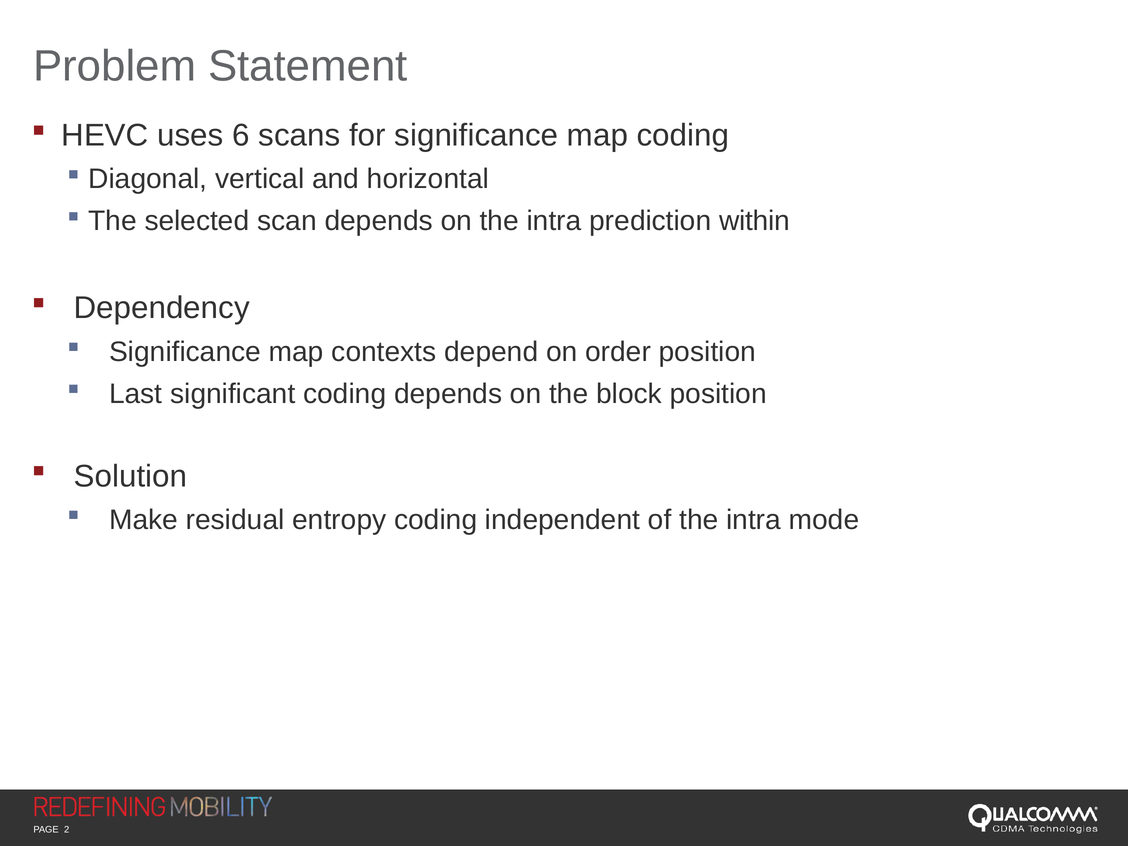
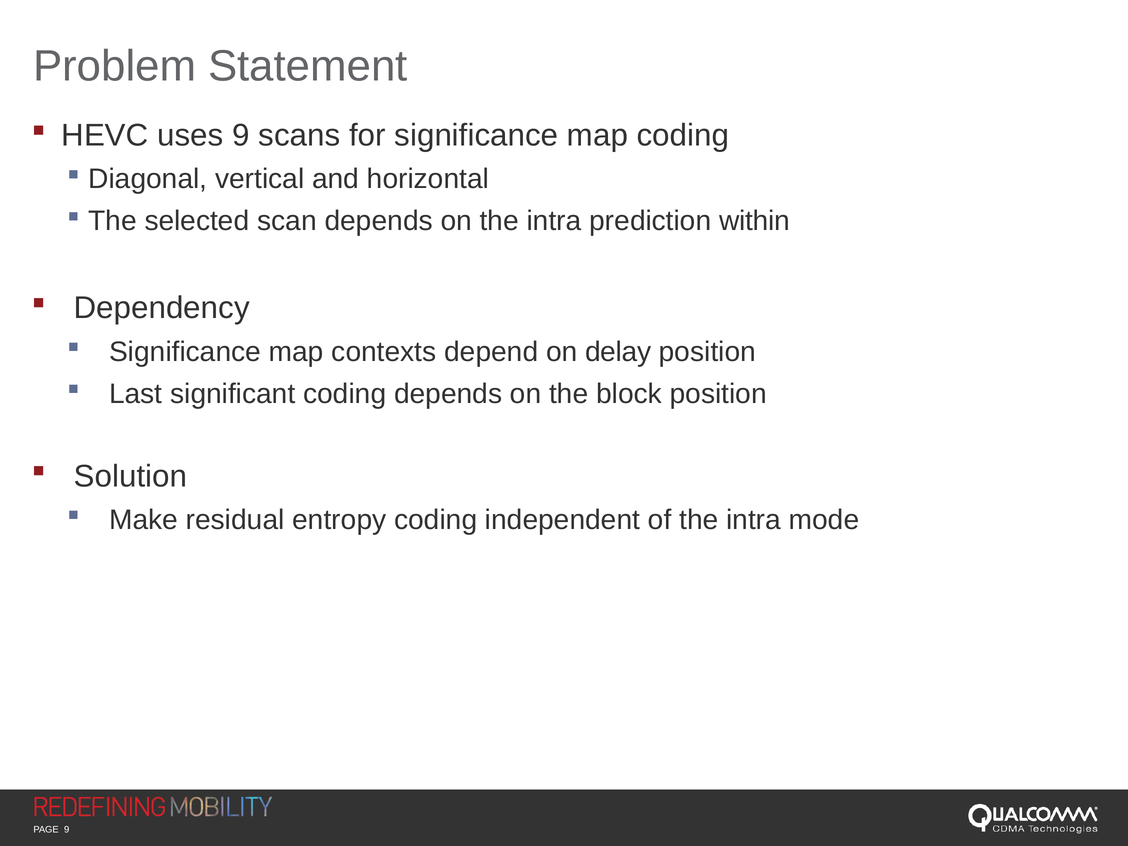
uses 6: 6 -> 9
order: order -> delay
2 at (67, 829): 2 -> 9
